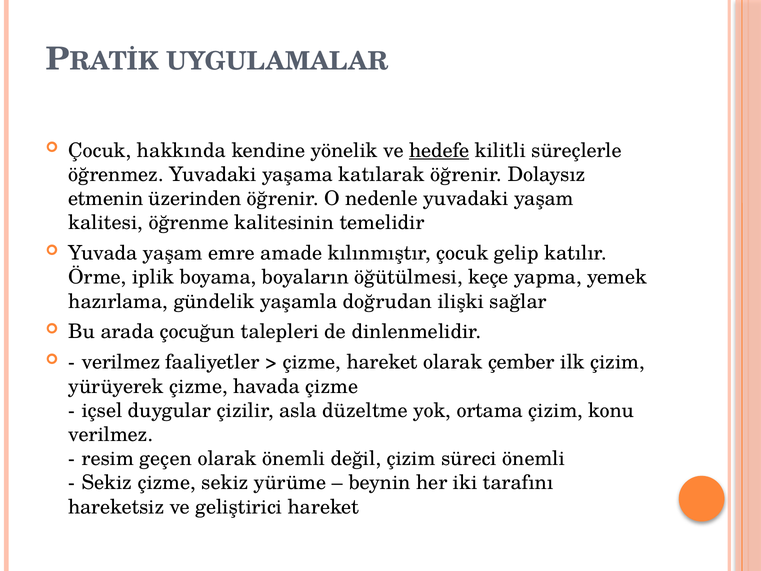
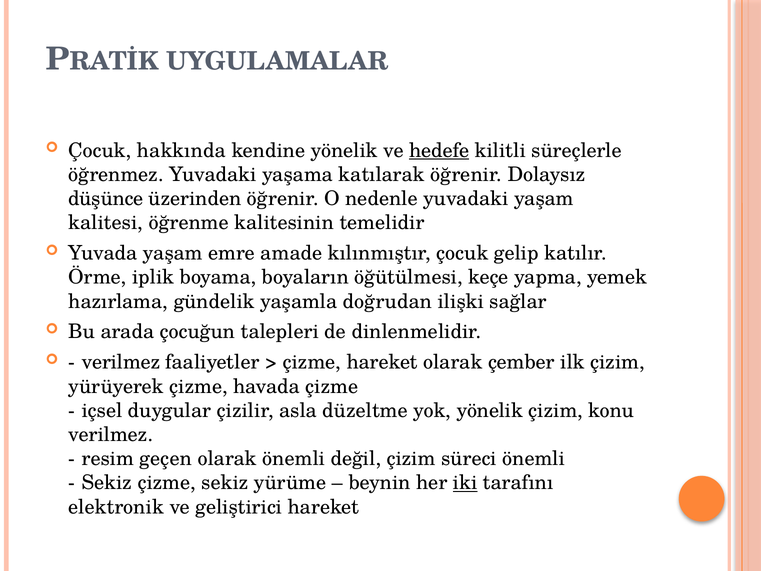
etmenin: etmenin -> düşünce
yok ortama: ortama -> yönelik
iki underline: none -> present
hareketsiz: hareketsiz -> elektronik
